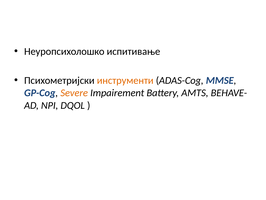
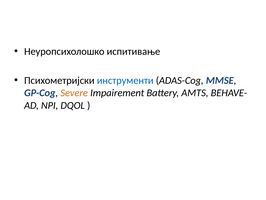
инструменти colour: orange -> blue
